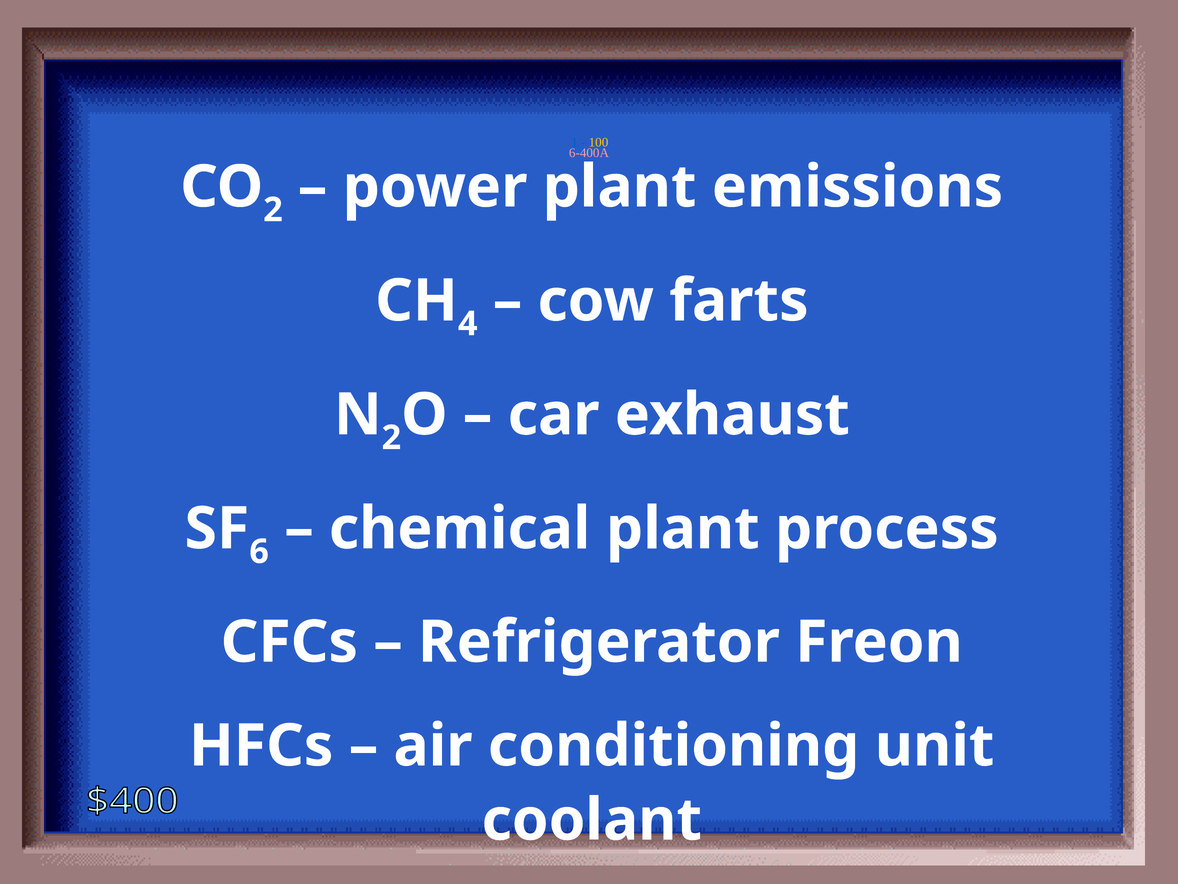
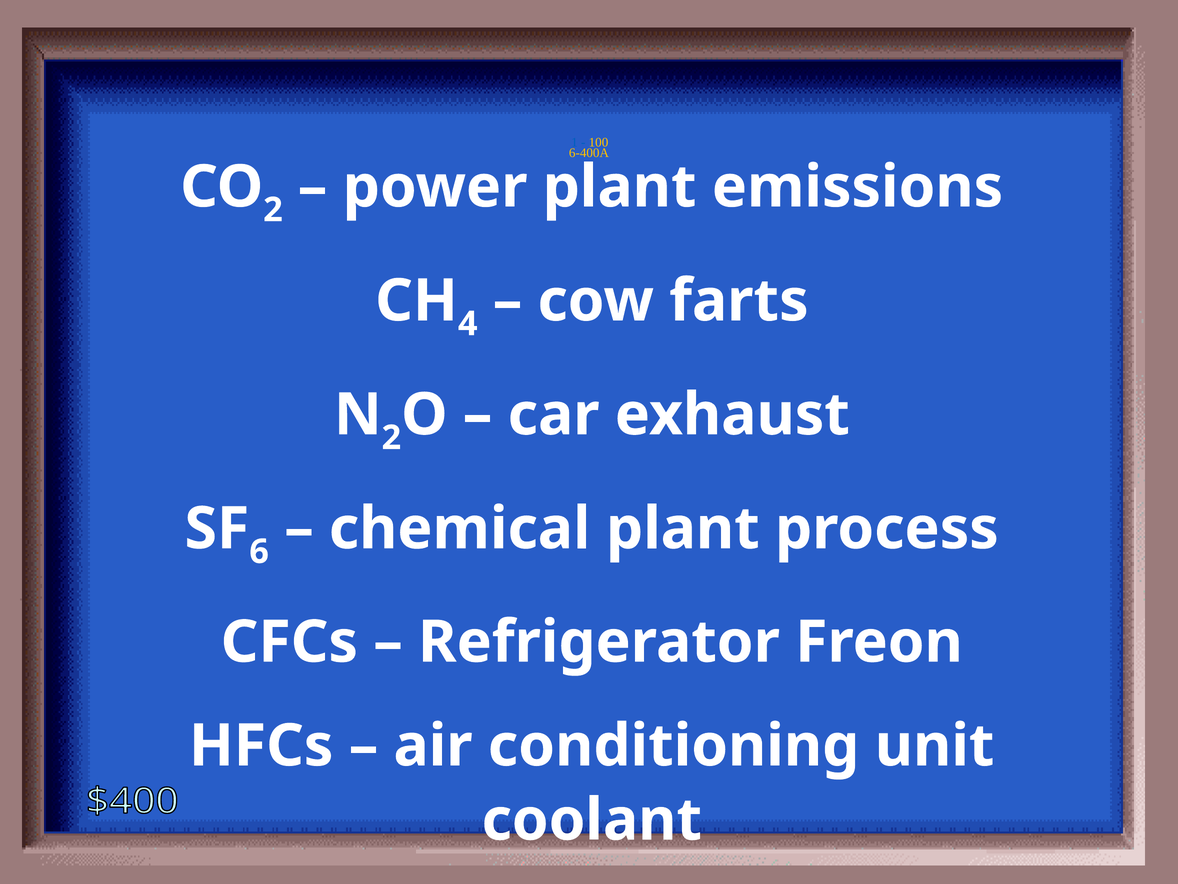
6-400A colour: pink -> yellow
